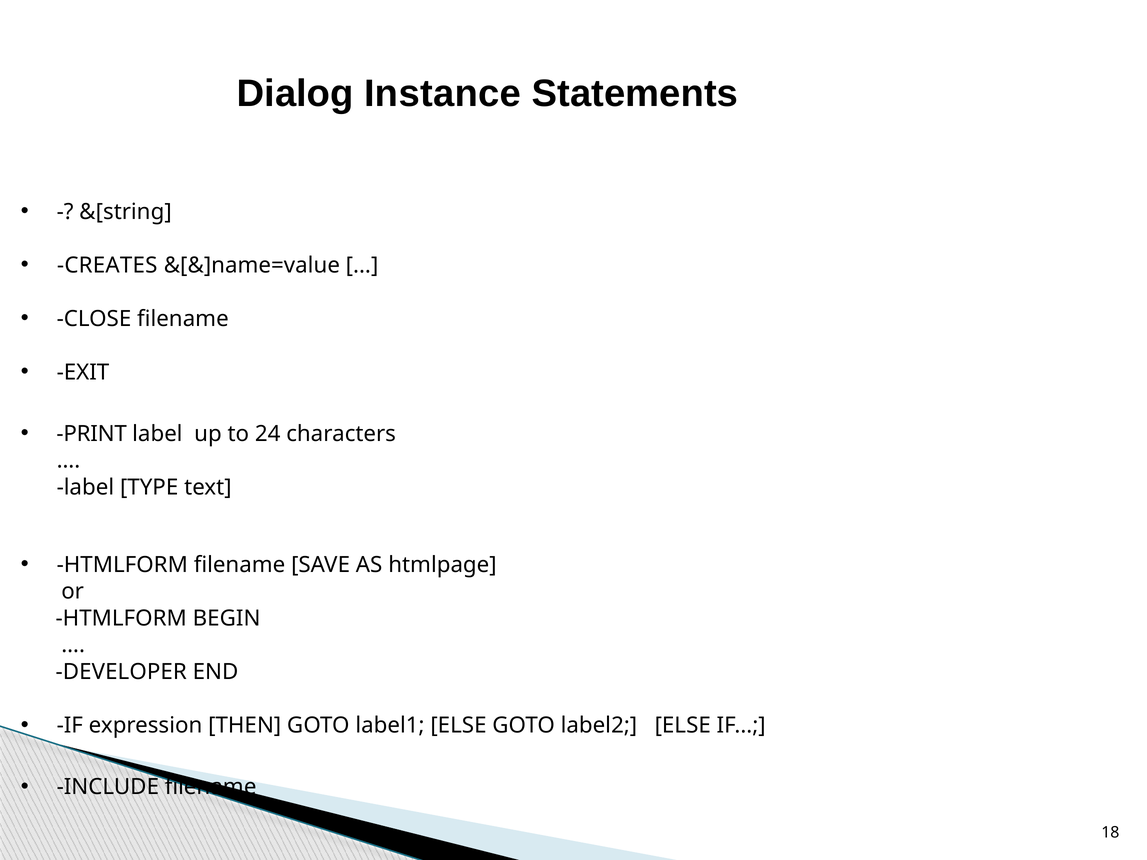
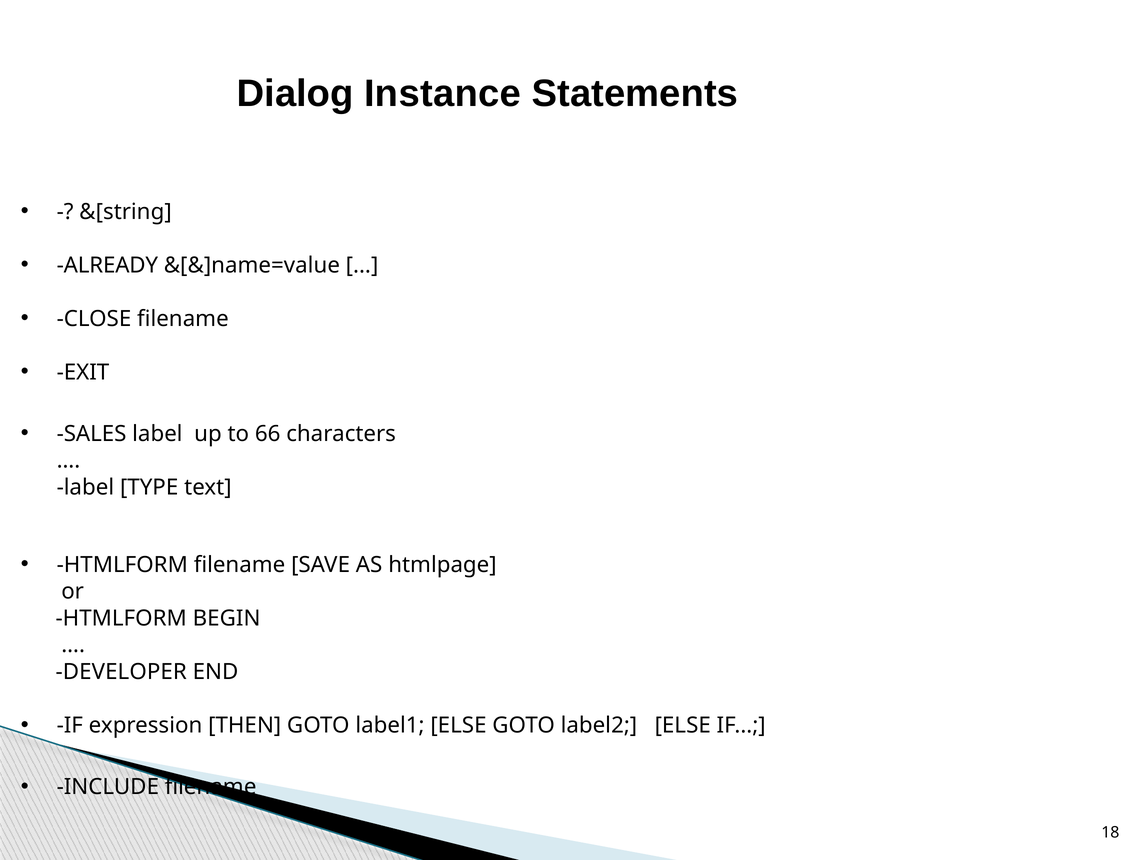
CREATES: CREATES -> ALREADY
PRINT: PRINT -> SALES
24: 24 -> 66
